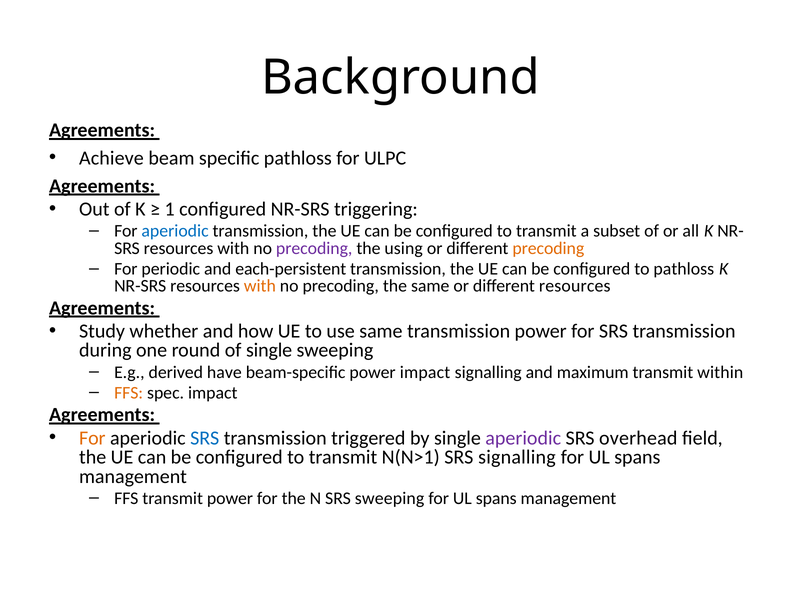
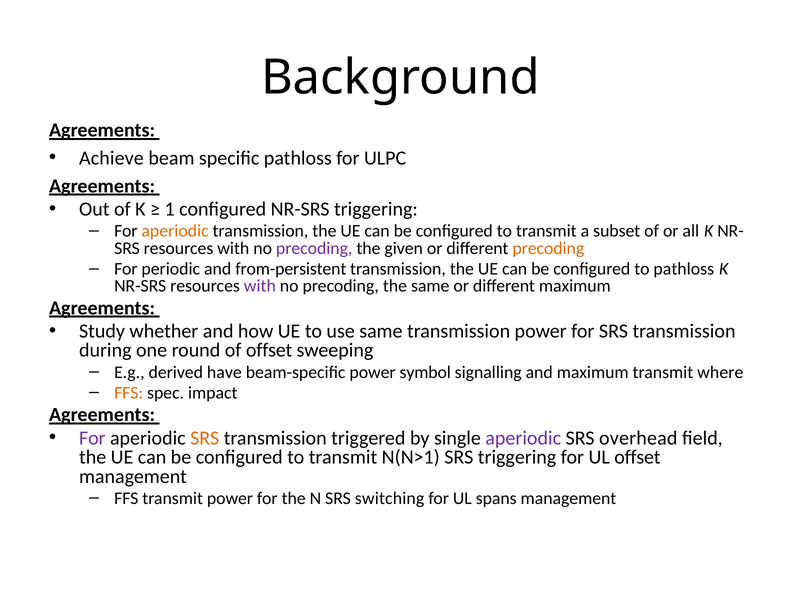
aperiodic at (175, 231) colour: blue -> orange
using: using -> given
each-persistent: each-persistent -> from-persistent
with at (260, 286) colour: orange -> purple
different resources: resources -> maximum
of single: single -> offset
power impact: impact -> symbol
within: within -> where
For at (92, 439) colour: orange -> purple
SRS at (205, 439) colour: blue -> orange
SRS signalling: signalling -> triggering
spans at (637, 458): spans -> offset
SRS sweeping: sweeping -> switching
